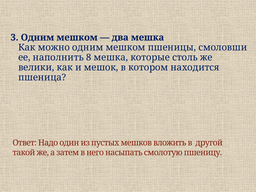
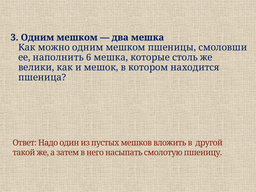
8: 8 -> 6
